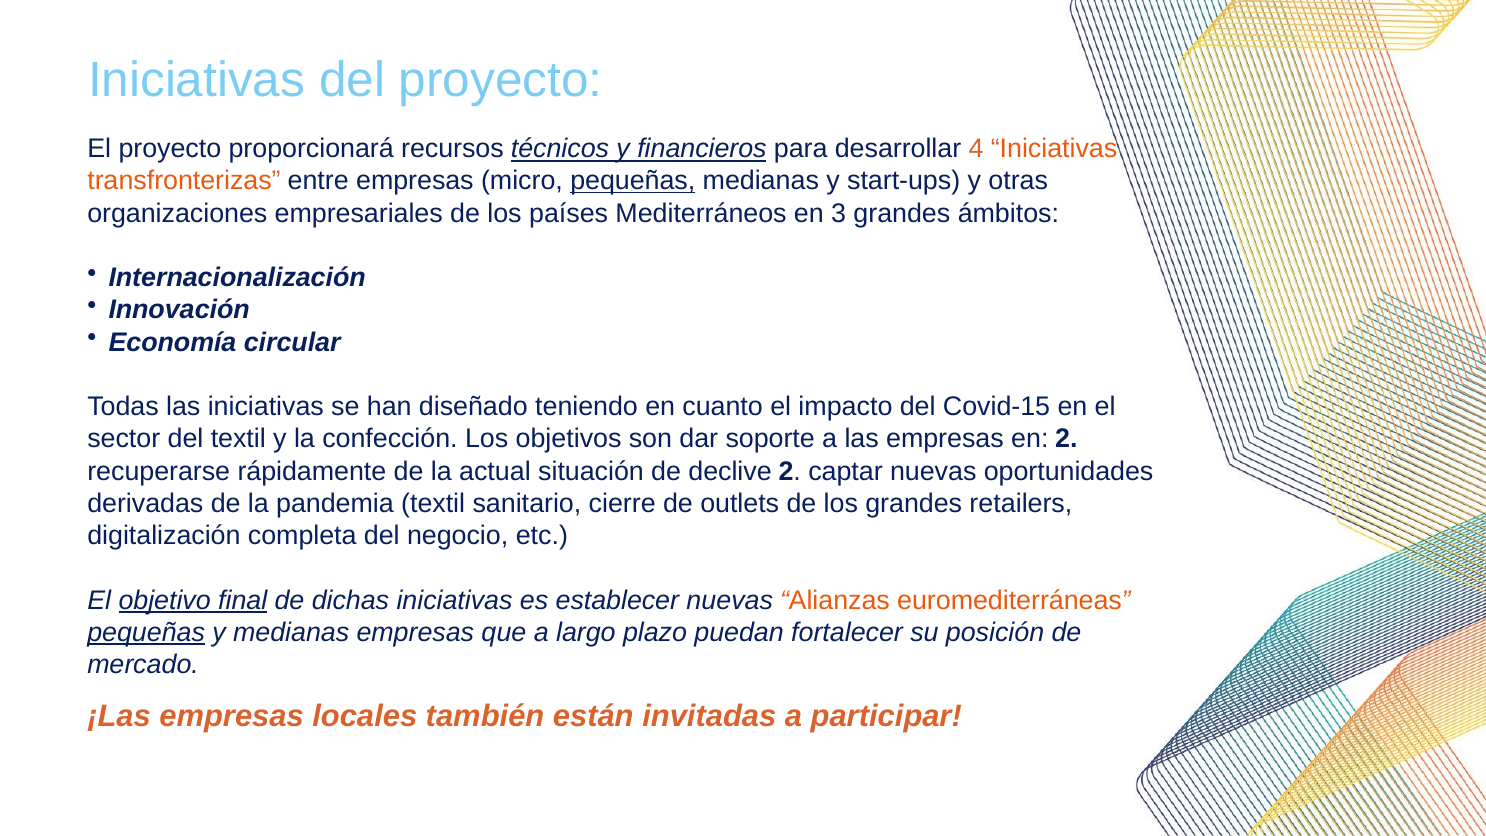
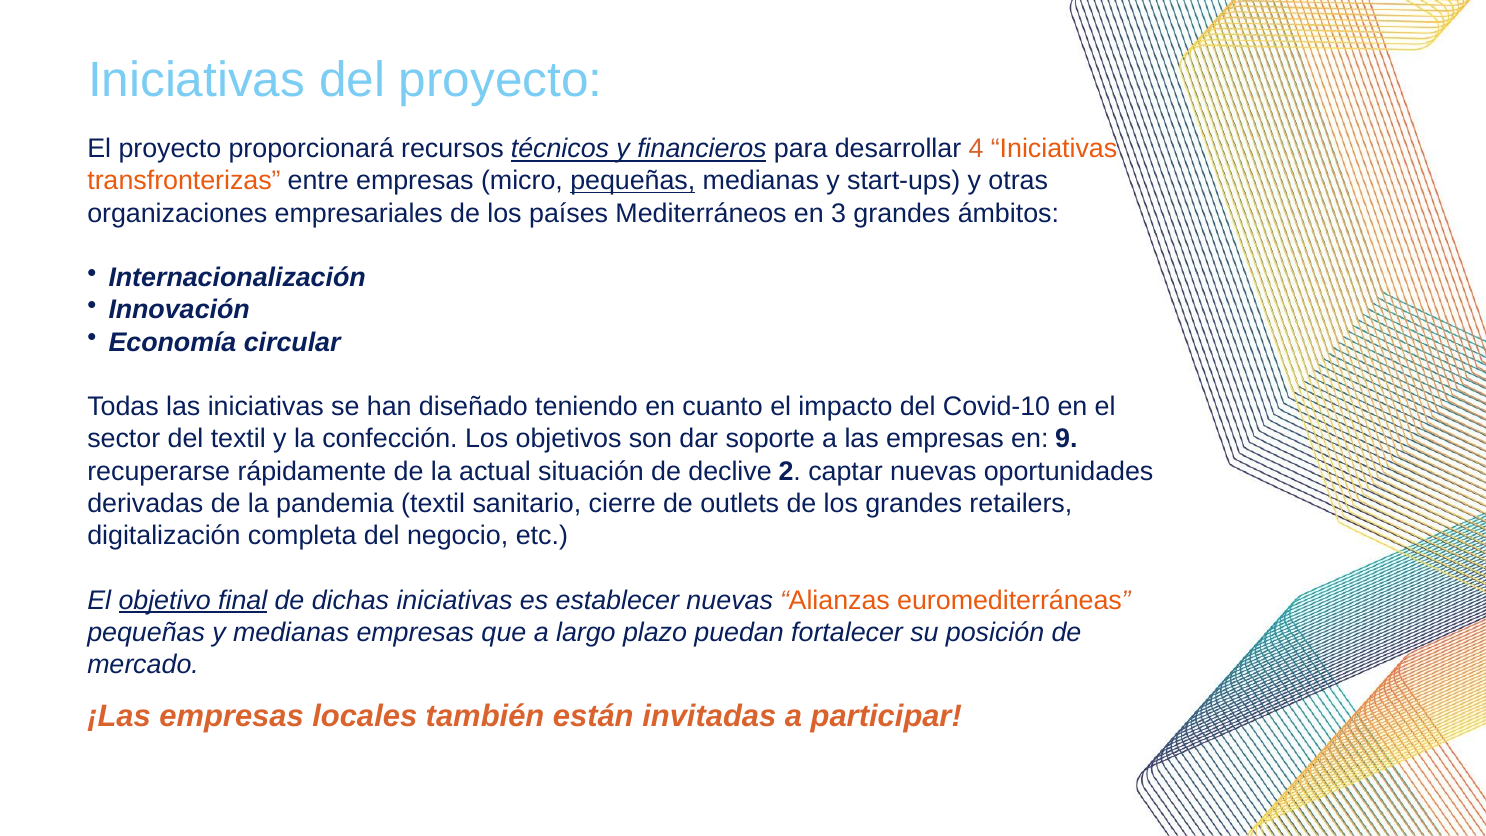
Covid-15: Covid-15 -> Covid-10
en 2: 2 -> 9
pequeñas at (146, 632) underline: present -> none
